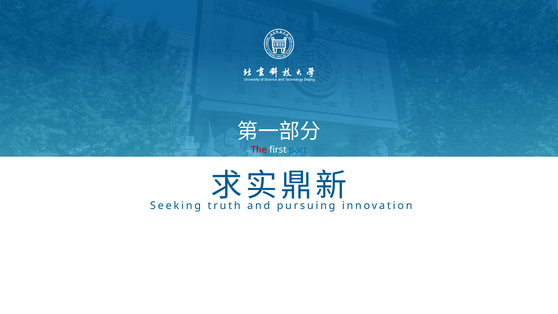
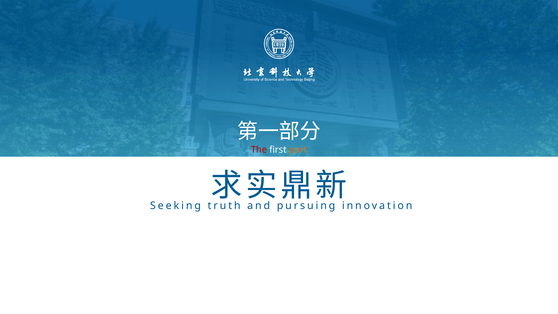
part colour: blue -> orange
